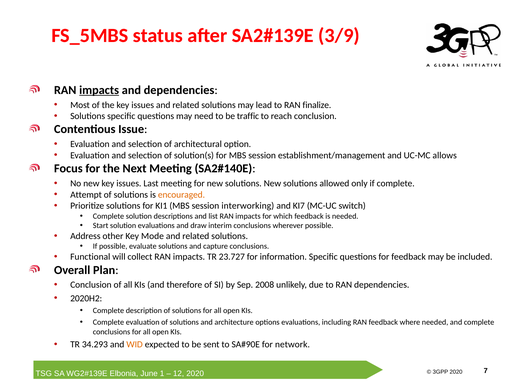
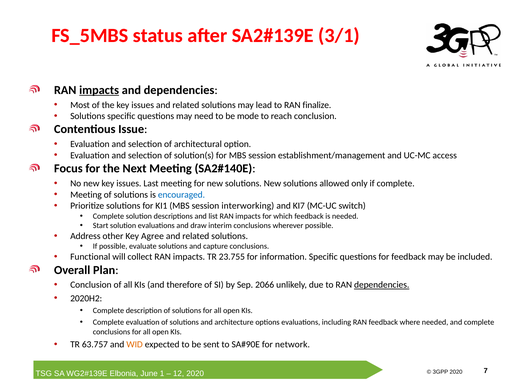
3/9: 3/9 -> 3/1
traffic: traffic -> mode
allows: allows -> access
Attempt at (86, 195): Attempt -> Meeting
encouraged colour: orange -> blue
Mode: Mode -> Agree
23.727: 23.727 -> 23.755
2008: 2008 -> 2066
dependencies at (382, 285) underline: none -> present
34.293: 34.293 -> 63.757
